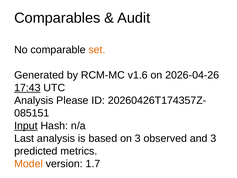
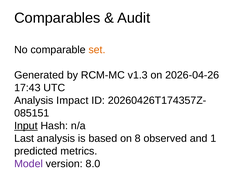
v1.6: v1.6 -> v1.3
17:43 underline: present -> none
Please: Please -> Impact
on 3: 3 -> 8
and 3: 3 -> 1
Model colour: orange -> purple
1.7: 1.7 -> 8.0
